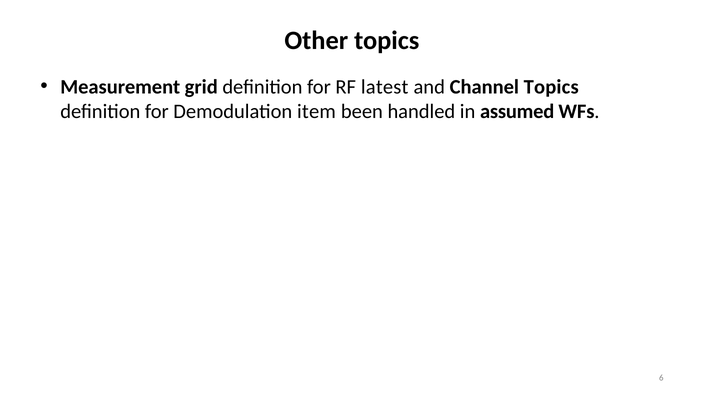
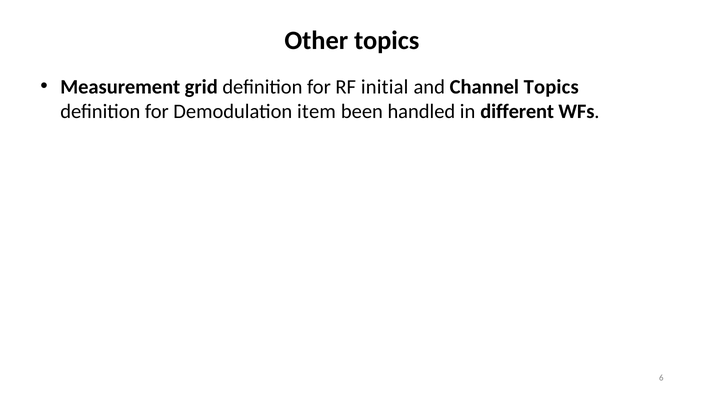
latest: latest -> initial
assumed: assumed -> different
